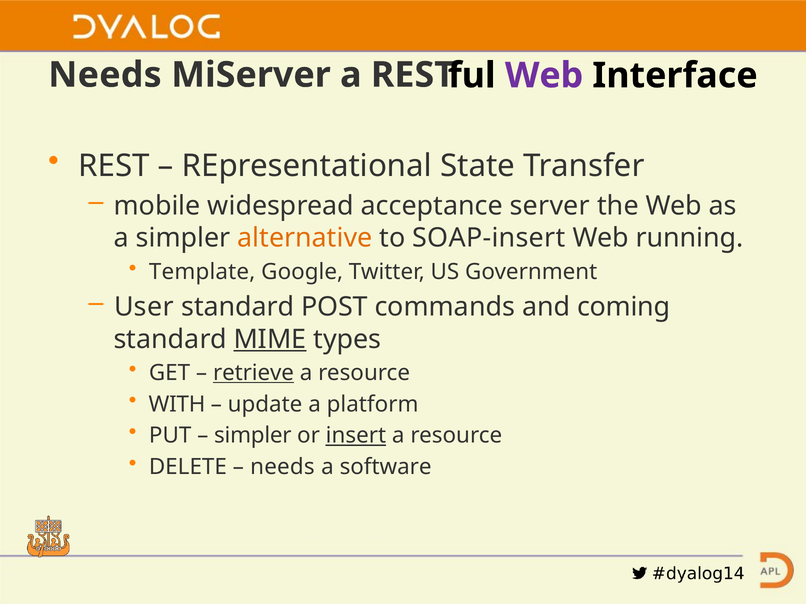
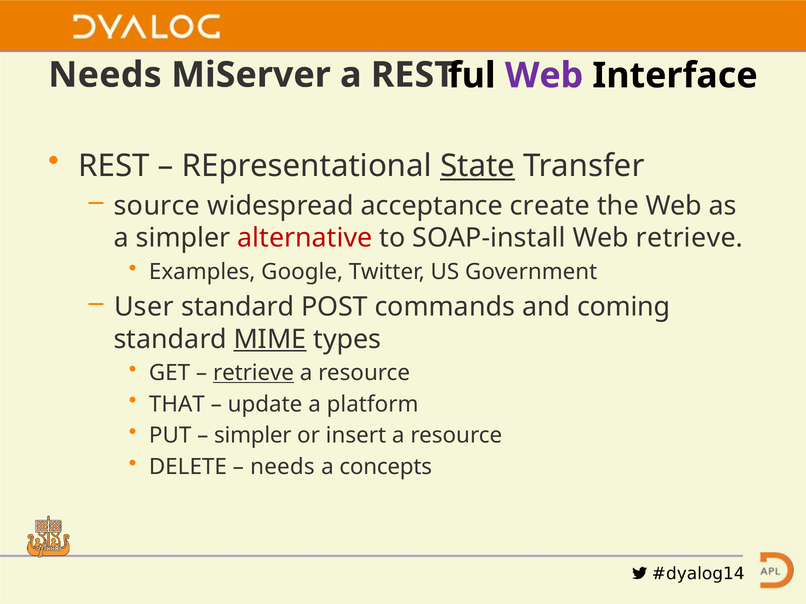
State underline: none -> present
mobile: mobile -> source
server: server -> create
alternative colour: orange -> red
SOAP-insert: SOAP-insert -> SOAP-install
Web running: running -> retrieve
Template: Template -> Examples
WITH: WITH -> THAT
insert underline: present -> none
software: software -> concepts
